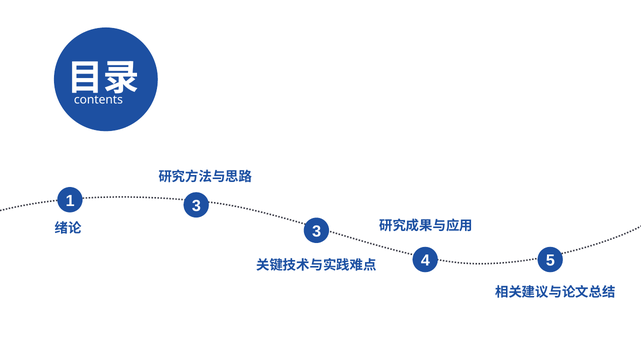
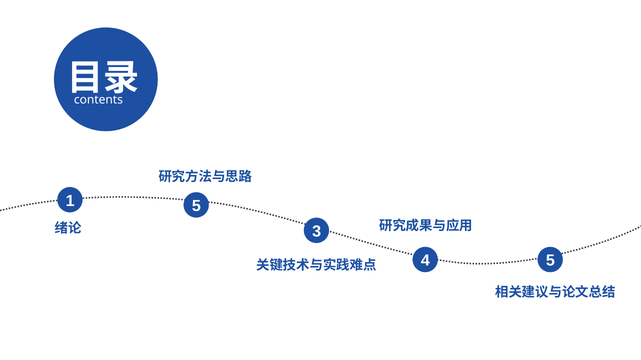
1 3: 3 -> 5
